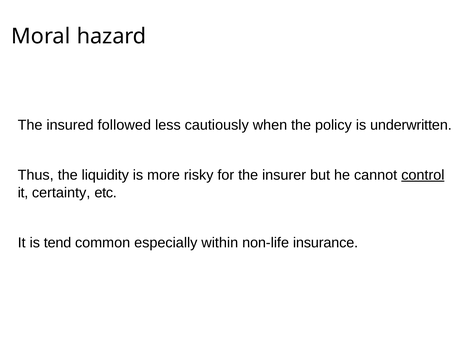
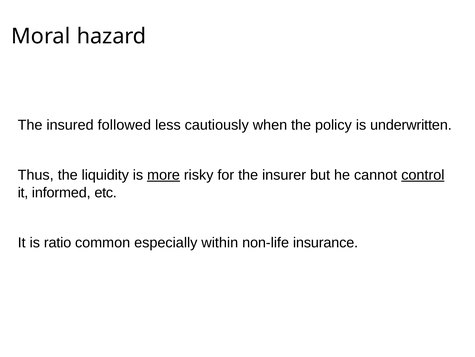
more underline: none -> present
certainty: certainty -> informed
tend: tend -> ratio
